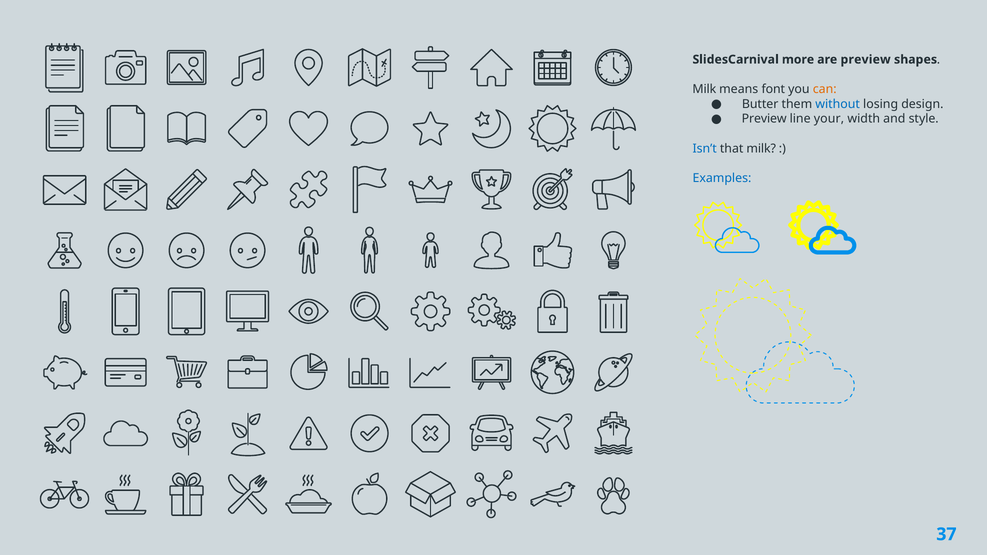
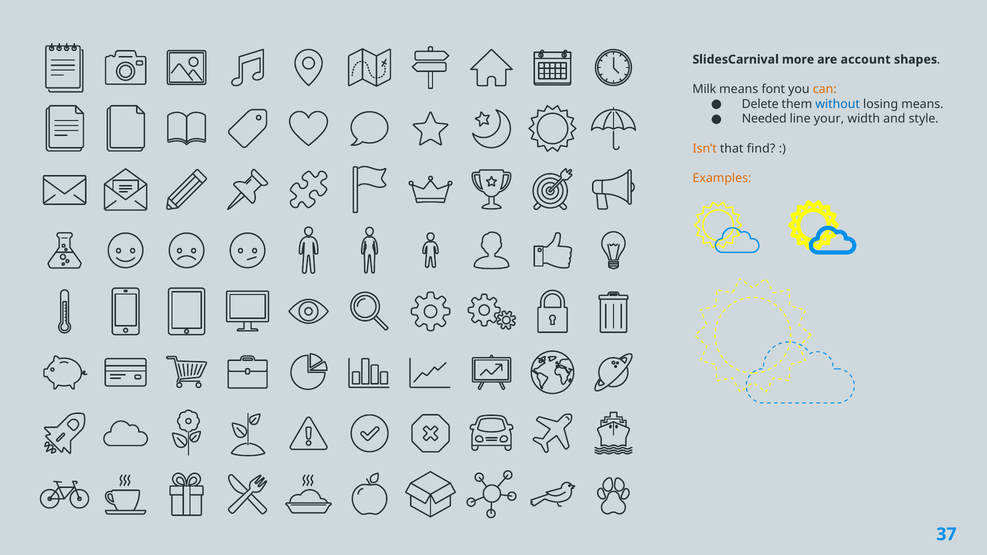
are preview: preview -> account
Butter: Butter -> Delete
losing design: design -> means
Preview at (764, 119): Preview -> Needed
Isn’t colour: blue -> orange
that milk: milk -> find
Examples colour: blue -> orange
